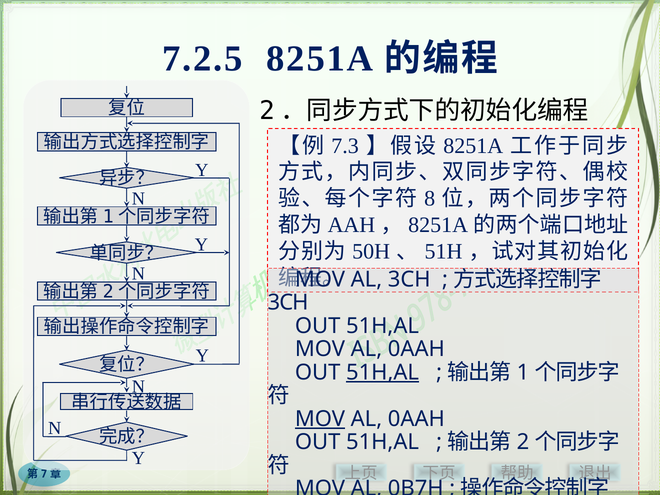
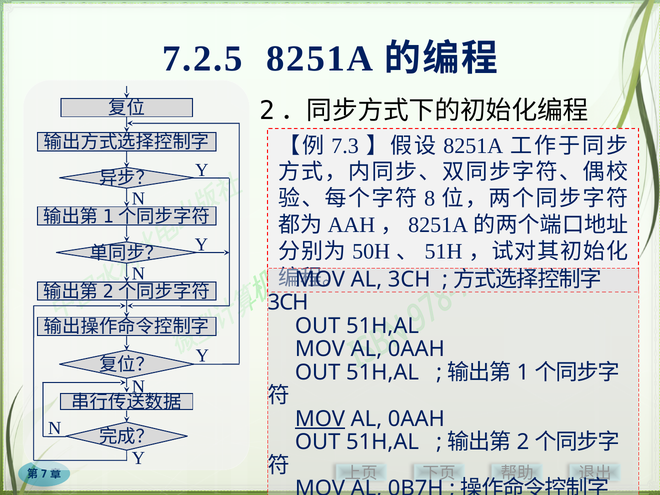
51H,AL at (383, 372) underline: present -> none
